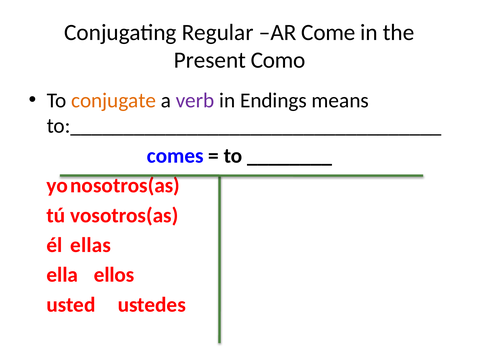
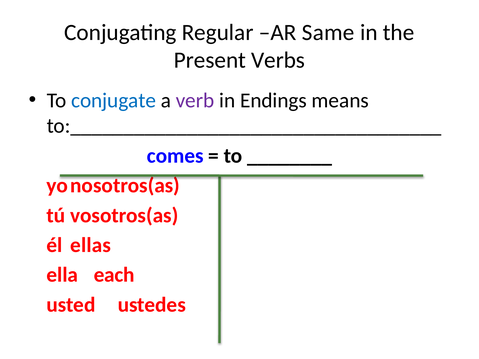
Come: Come -> Same
Como: Como -> Verbs
conjugate colour: orange -> blue
ellos: ellos -> each
